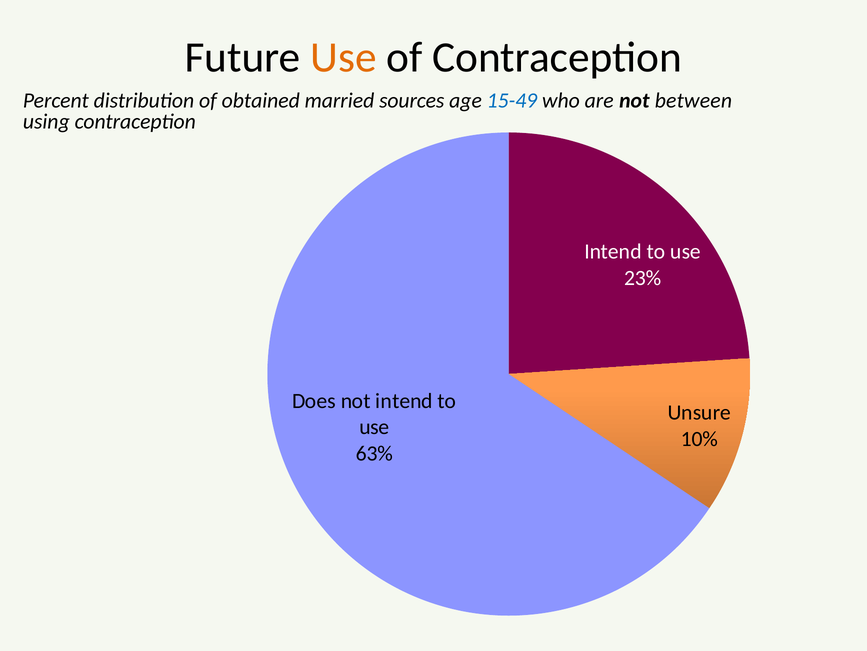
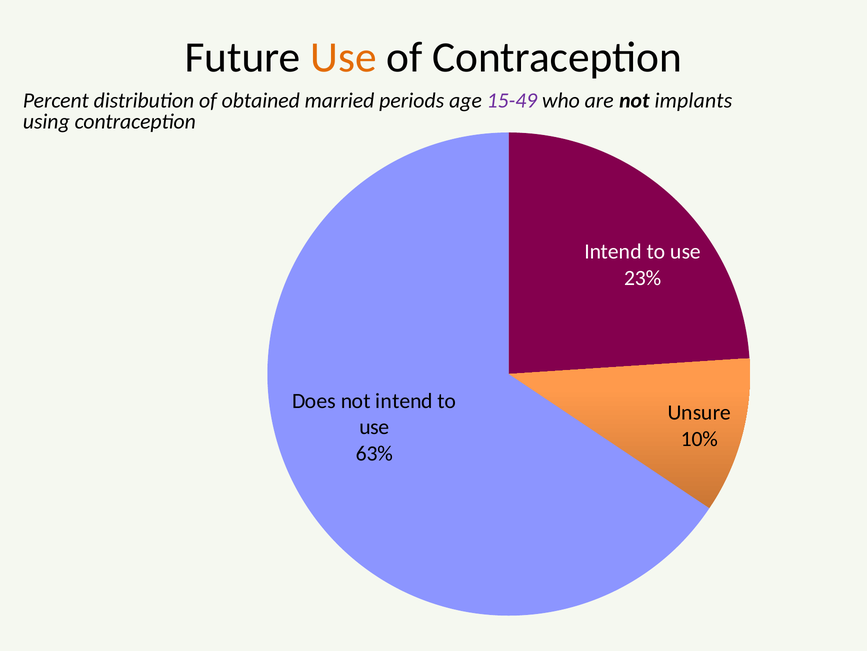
sources: sources -> periods
15-49 colour: blue -> purple
between: between -> implants
